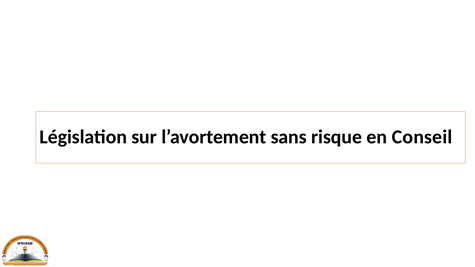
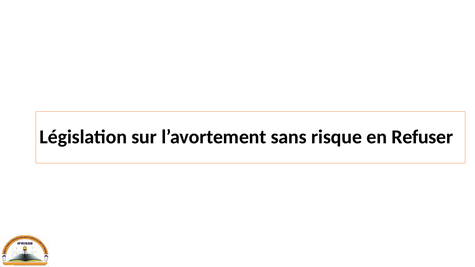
Conseil: Conseil -> Refuser
